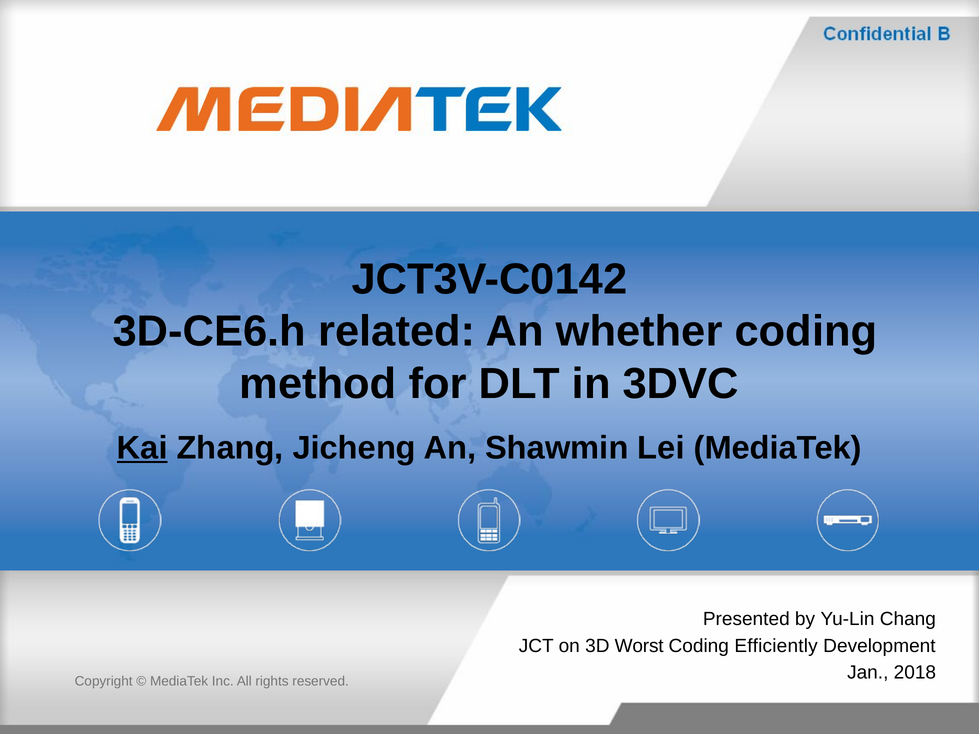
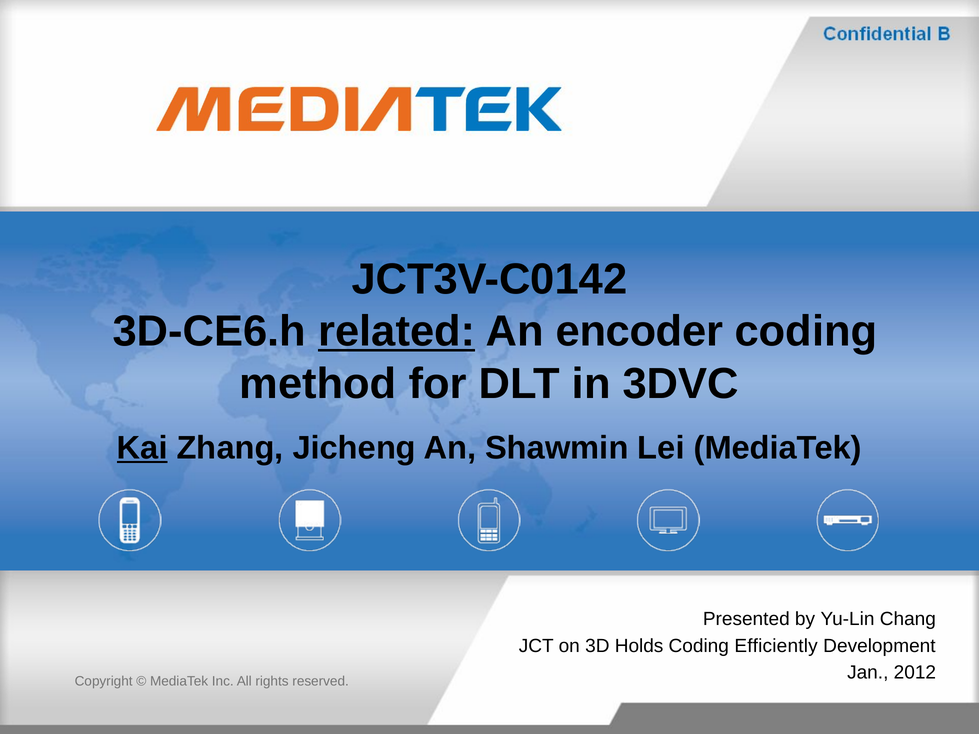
related underline: none -> present
whether: whether -> encoder
Worst: Worst -> Holds
2018: 2018 -> 2012
